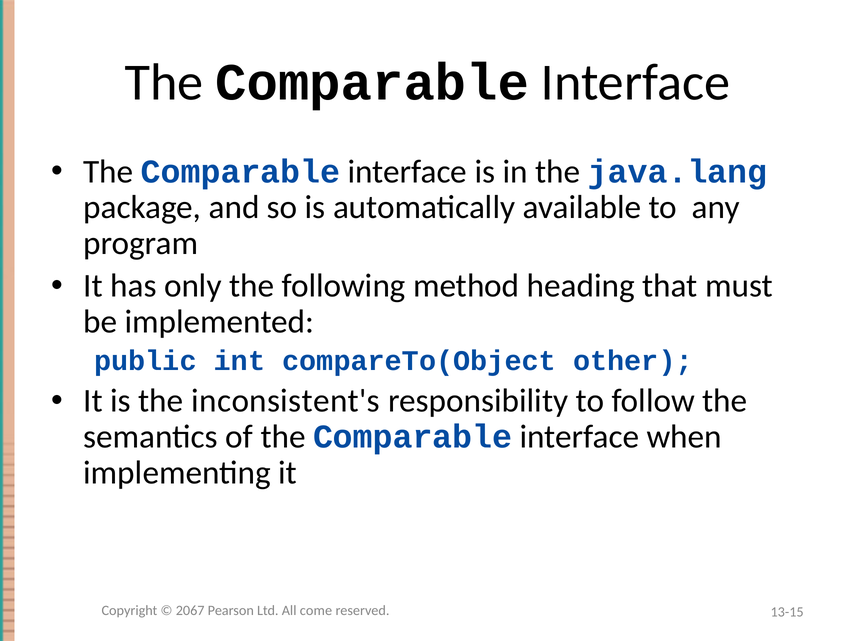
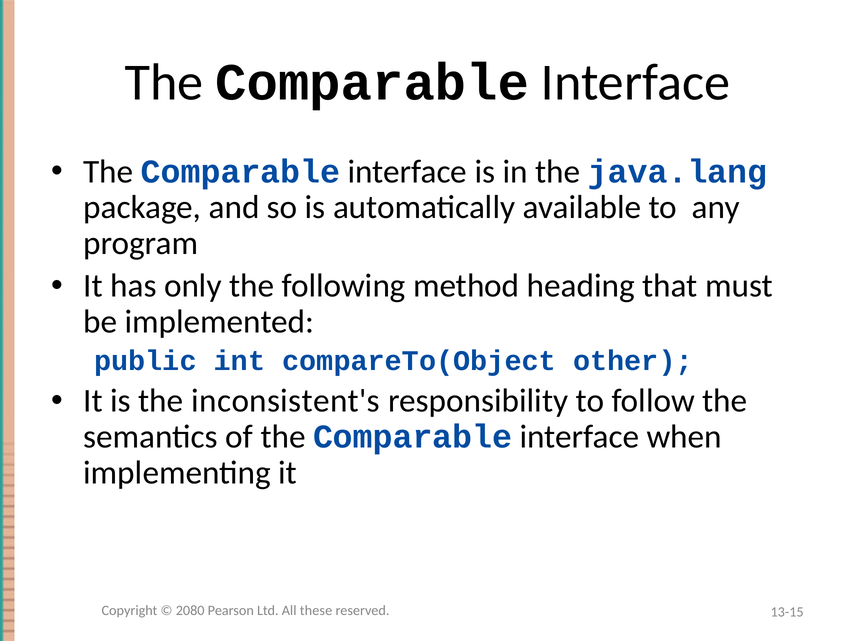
2067: 2067 -> 2080
come: come -> these
